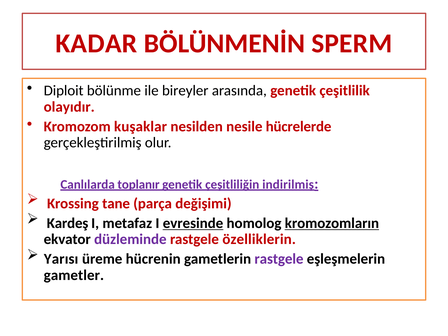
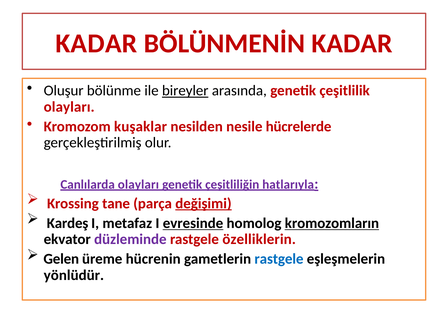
BÖLÜNMENİN SPERM: SPERM -> KADAR
Diploit: Diploit -> Oluşur
bireyler underline: none -> present
olayıdır at (69, 107): olayıdır -> olayları
Canlılarda toplanır: toplanır -> olayları
indirilmiş: indirilmiş -> hatlarıyla
değişimi underline: none -> present
Yarısı: Yarısı -> Gelen
rastgele at (279, 259) colour: purple -> blue
gametler: gametler -> yönlüdür
